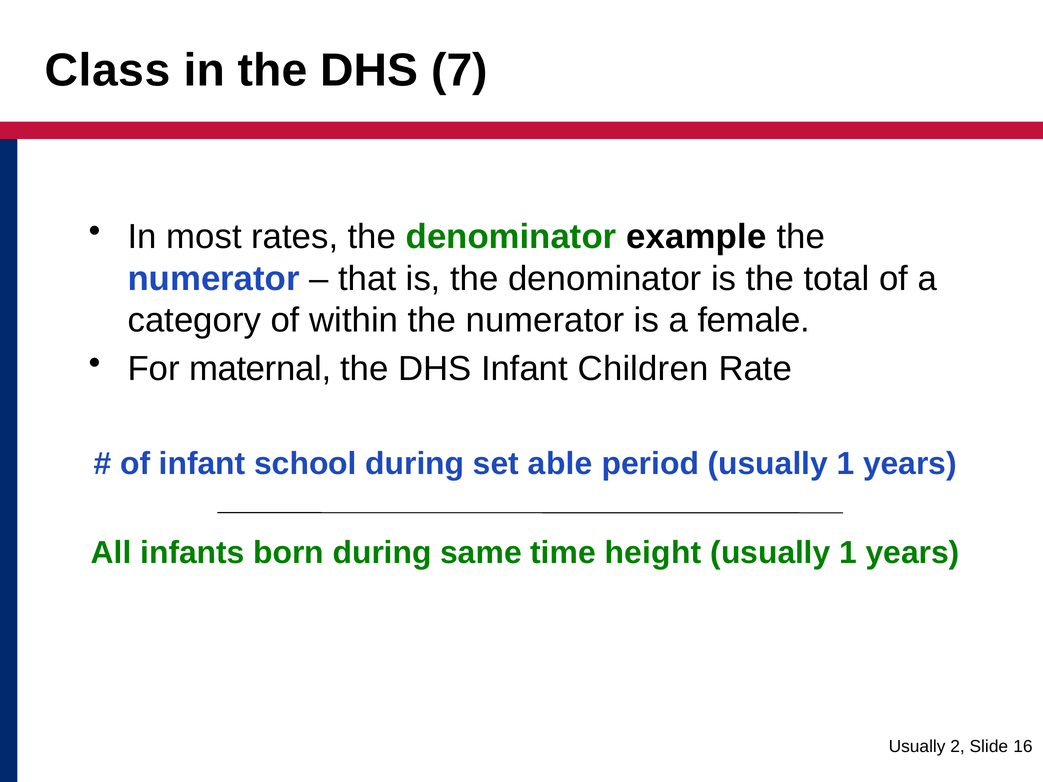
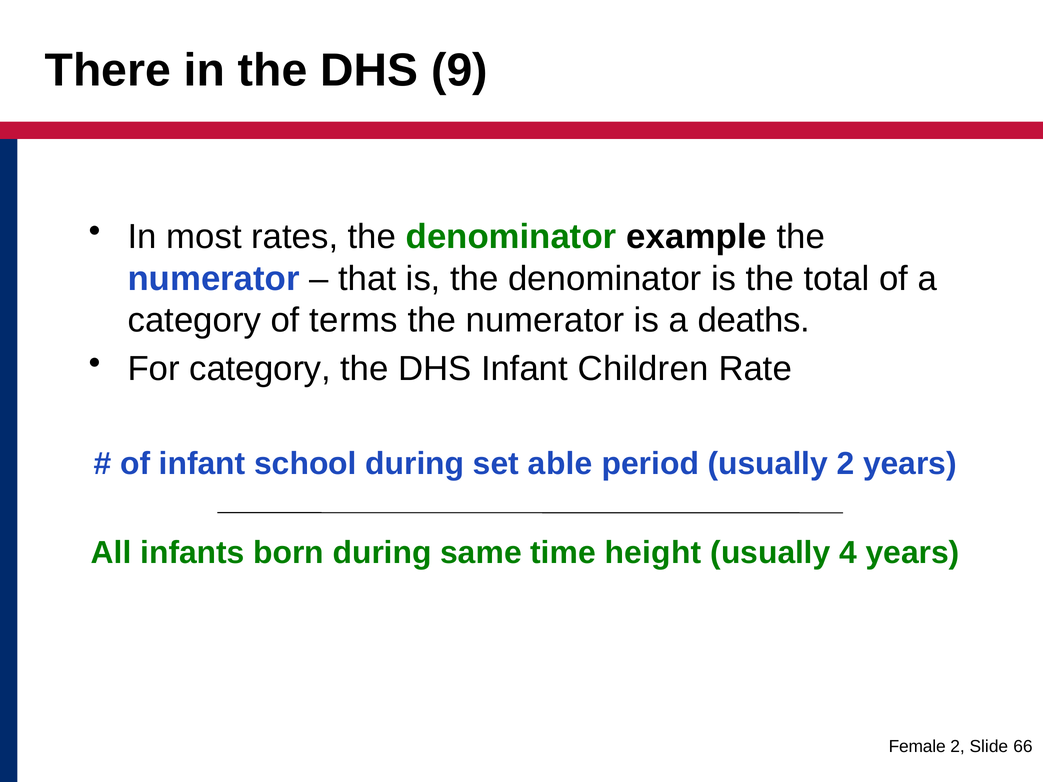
Class: Class -> There
7: 7 -> 9
within: within -> terms
female: female -> deaths
For maternal: maternal -> category
period usually 1: 1 -> 2
1 at (848, 553): 1 -> 4
Usually at (917, 747): Usually -> Female
16: 16 -> 66
